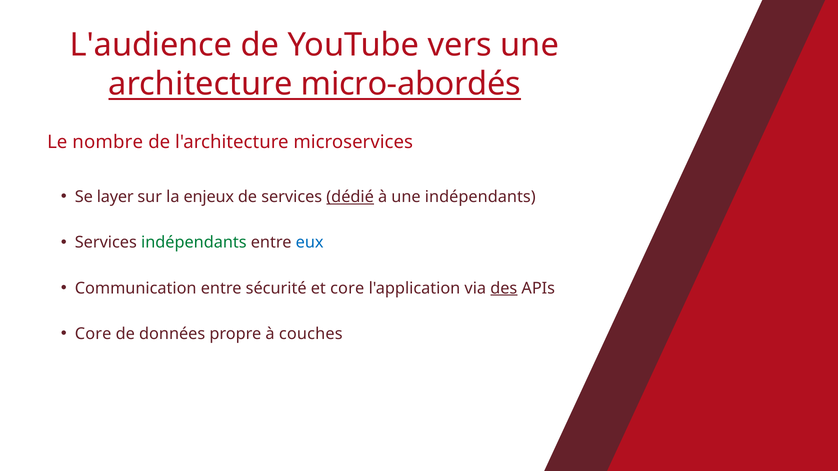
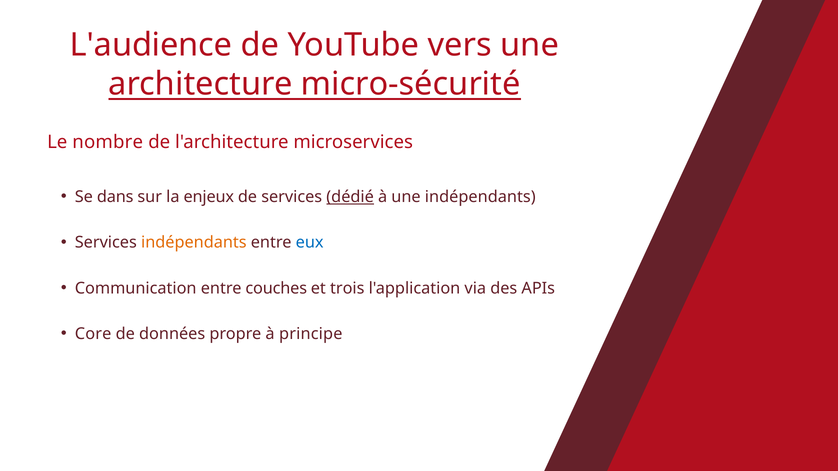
micro-abordés: micro-abordés -> micro-sécurité
layer: layer -> dans
indépendants at (194, 243) colour: green -> orange
sécurité: sécurité -> couches
et core: core -> trois
des underline: present -> none
couches: couches -> principe
